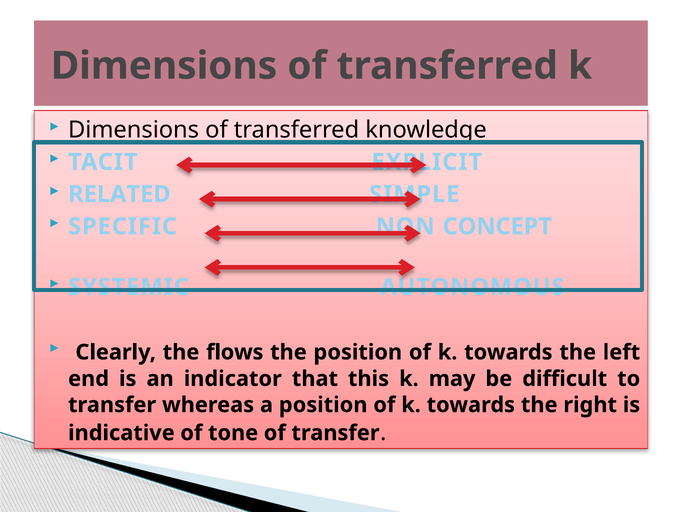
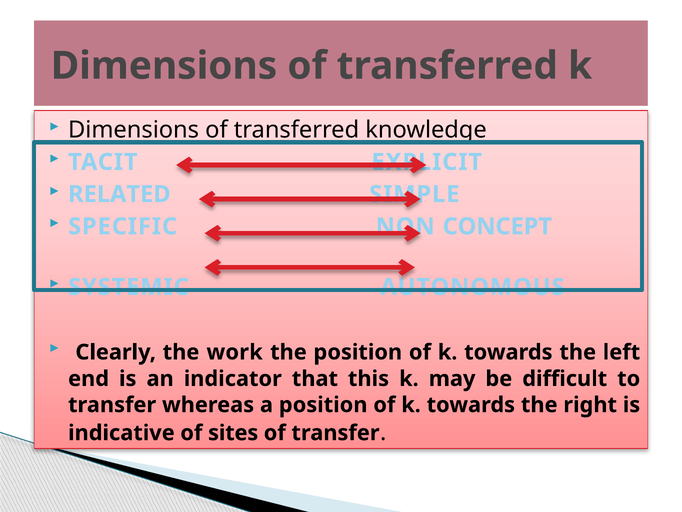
flows: flows -> work
tone: tone -> sites
